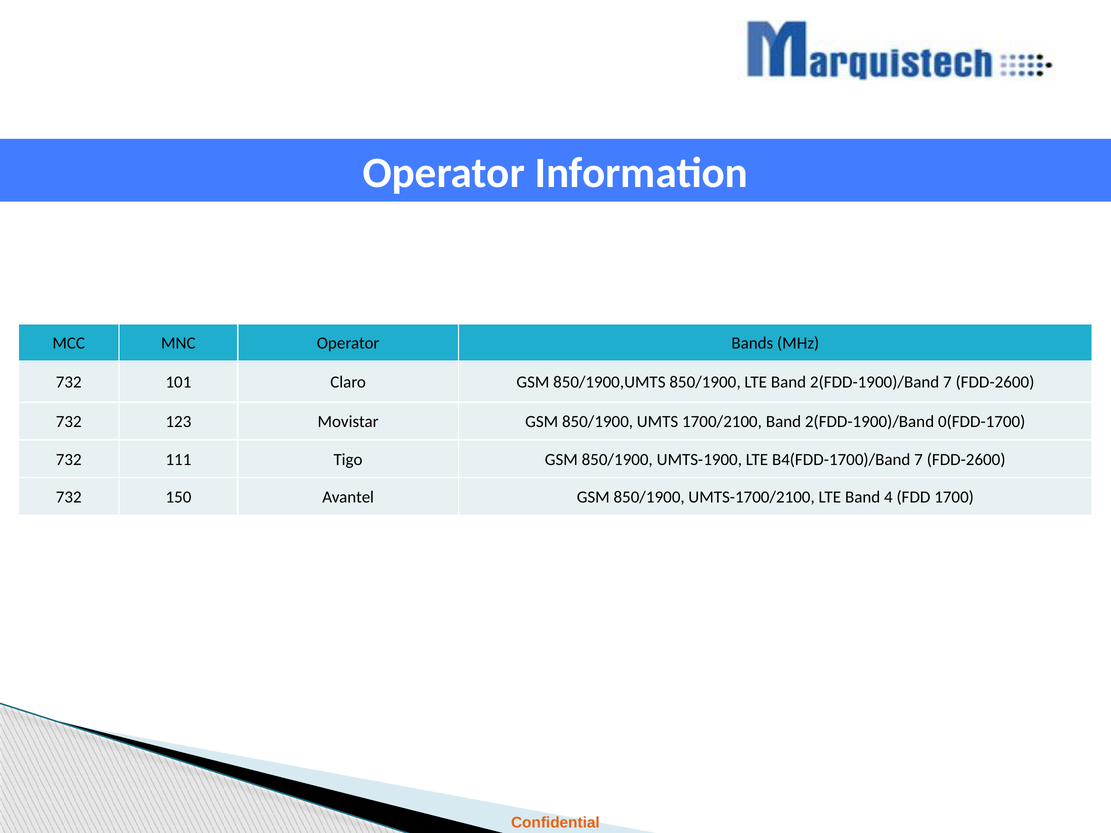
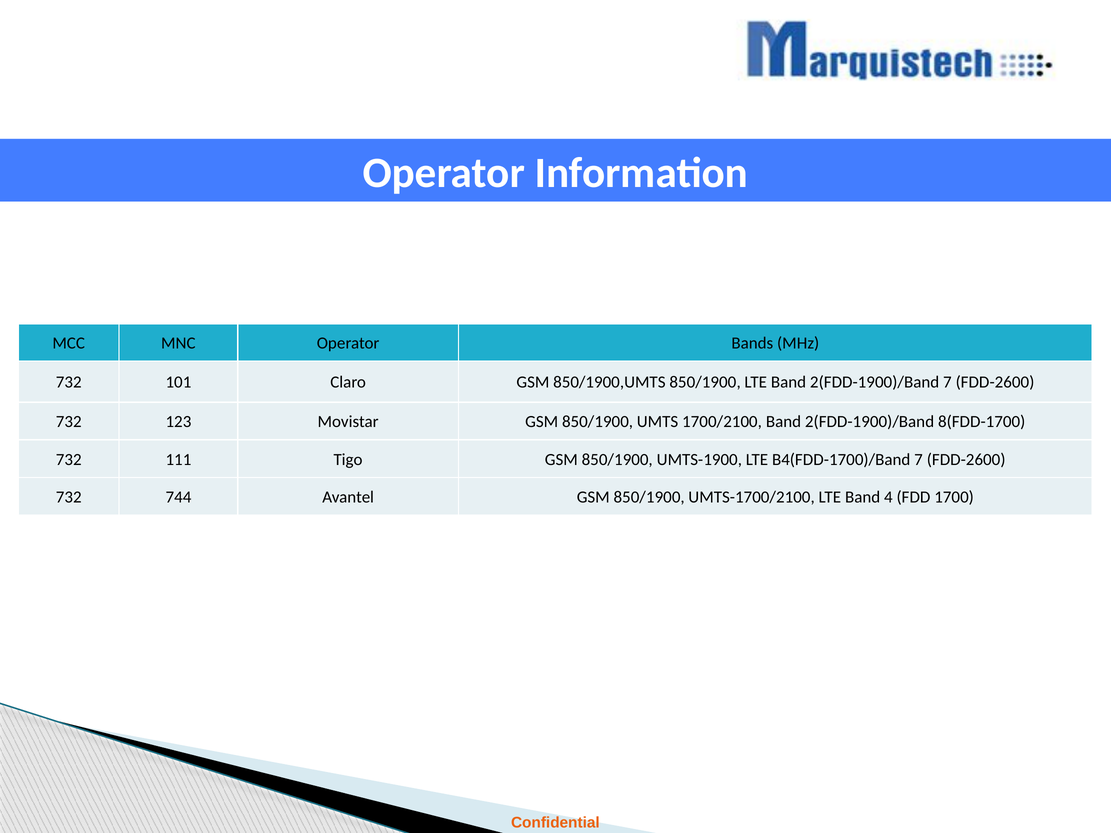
0(FDD-1700: 0(FDD-1700 -> 8(FDD-1700
150: 150 -> 744
